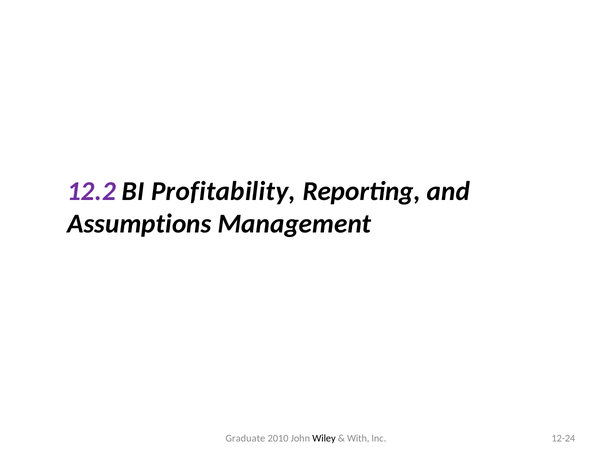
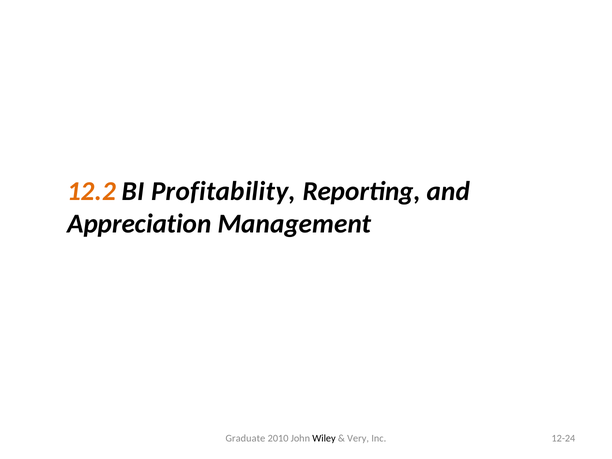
12.2 colour: purple -> orange
Assumptions: Assumptions -> Appreciation
With: With -> Very
